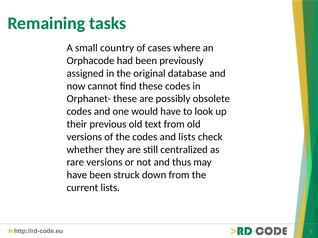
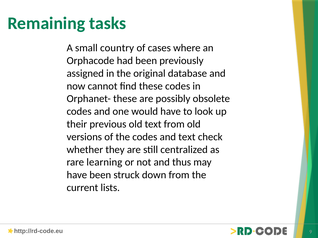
and lists: lists -> text
rare versions: versions -> learning
